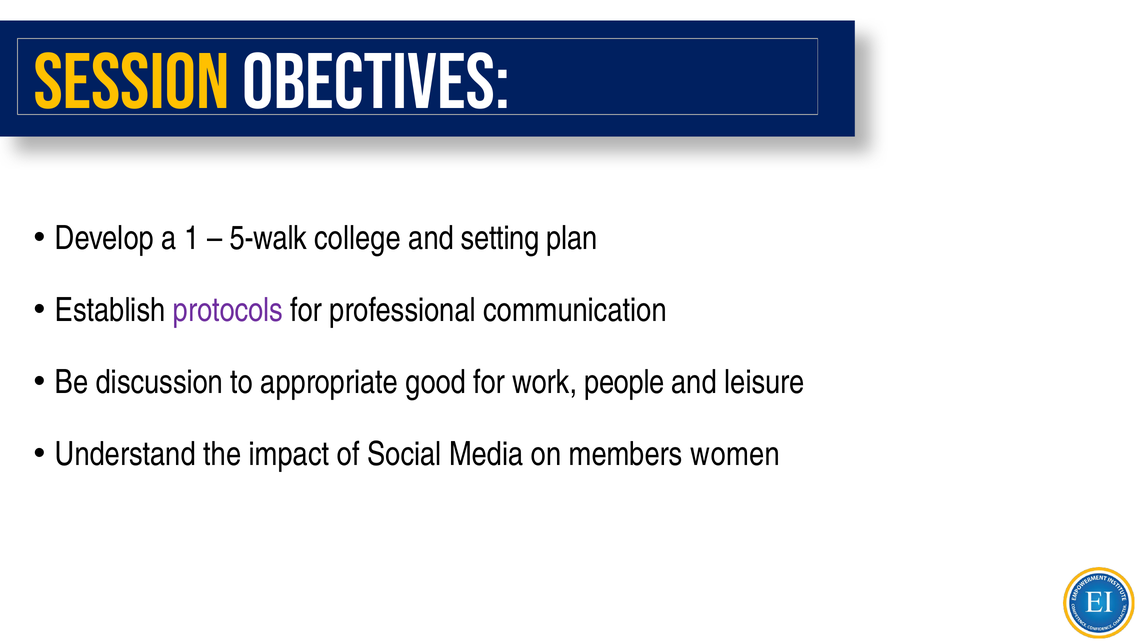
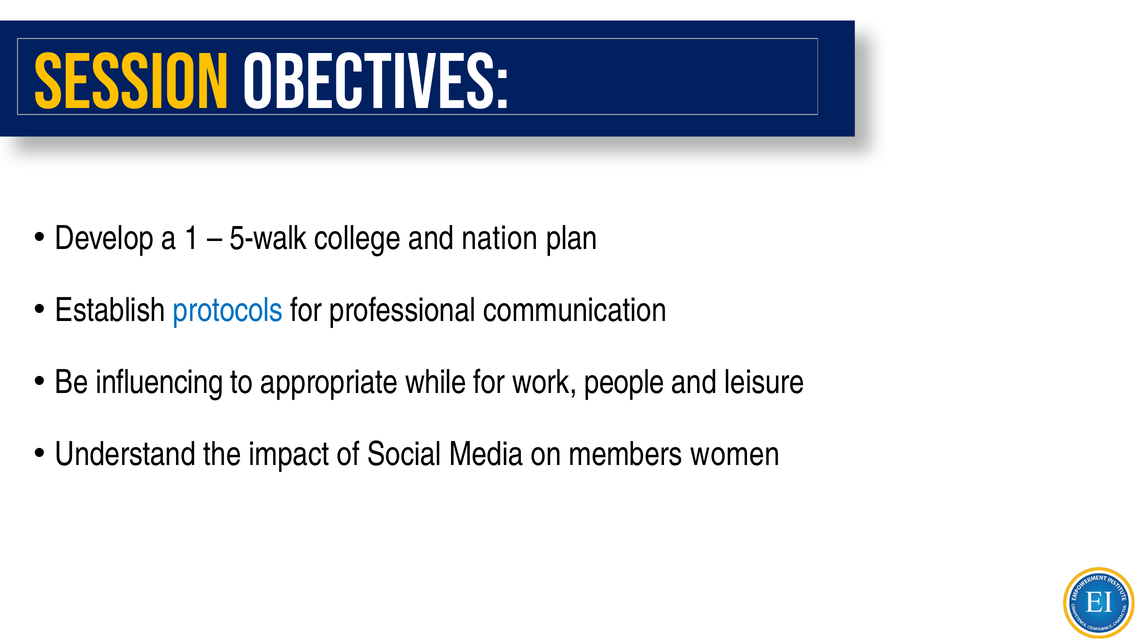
setting: setting -> nation
protocols colour: purple -> blue
discussion: discussion -> influencing
good: good -> while
